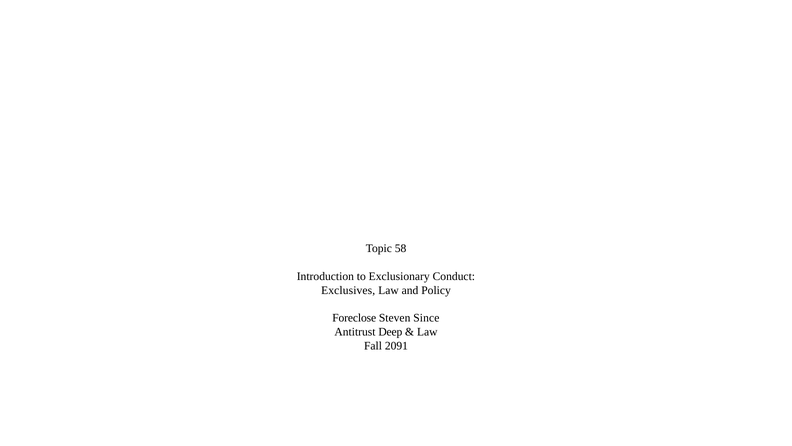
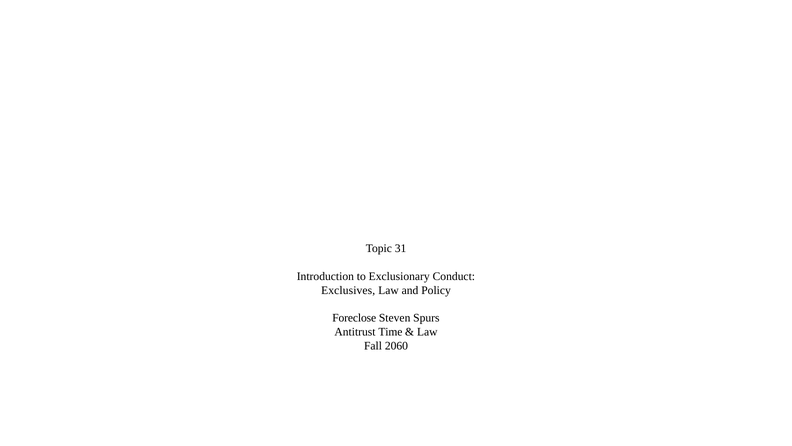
58: 58 -> 31
Since: Since -> Spurs
Deep: Deep -> Time
2091: 2091 -> 2060
